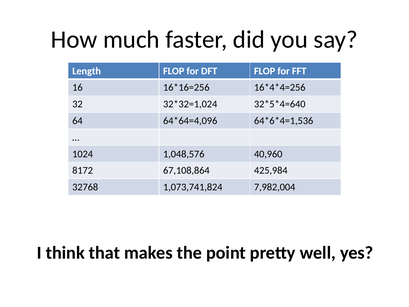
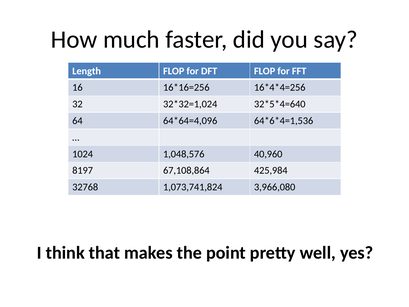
8172: 8172 -> 8197
7,982,004: 7,982,004 -> 3,966,080
